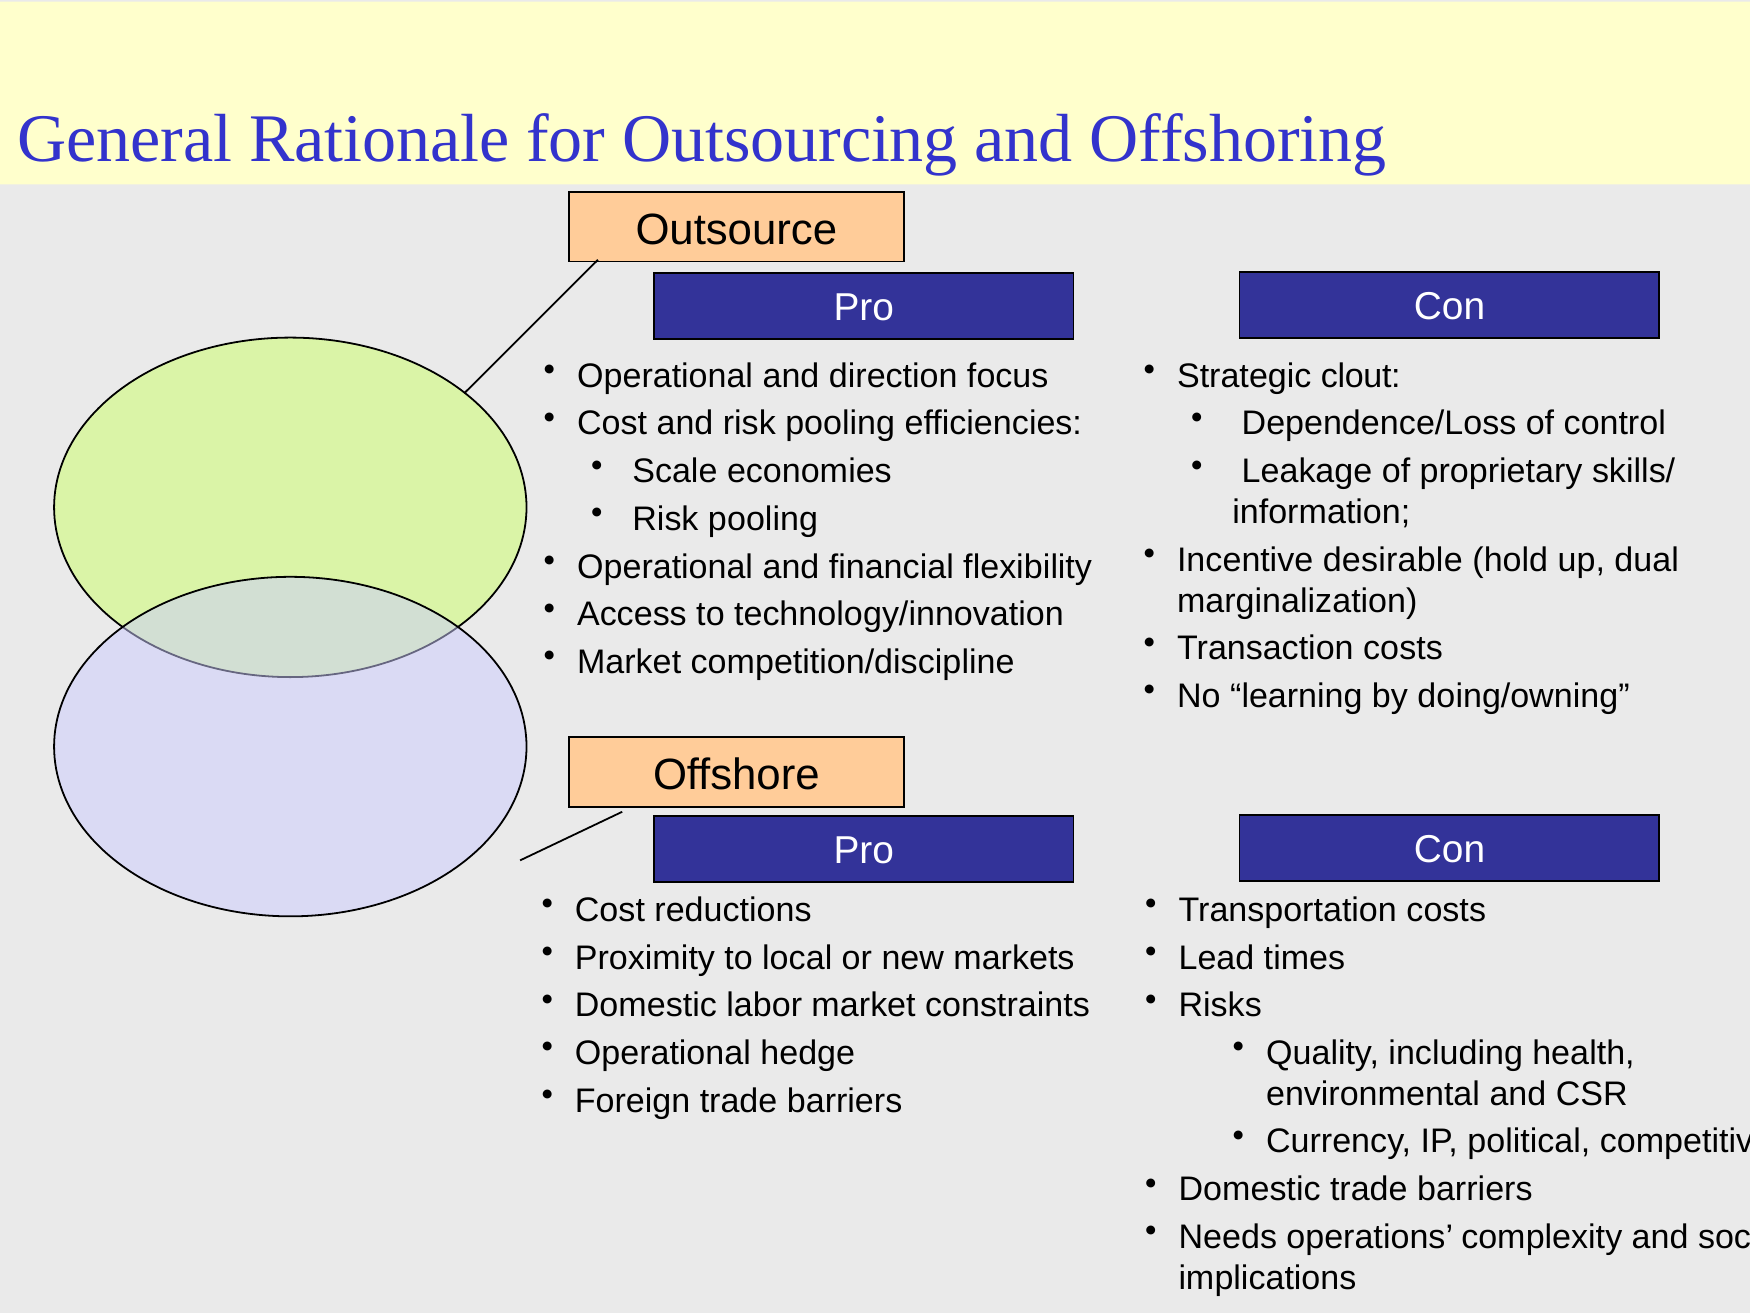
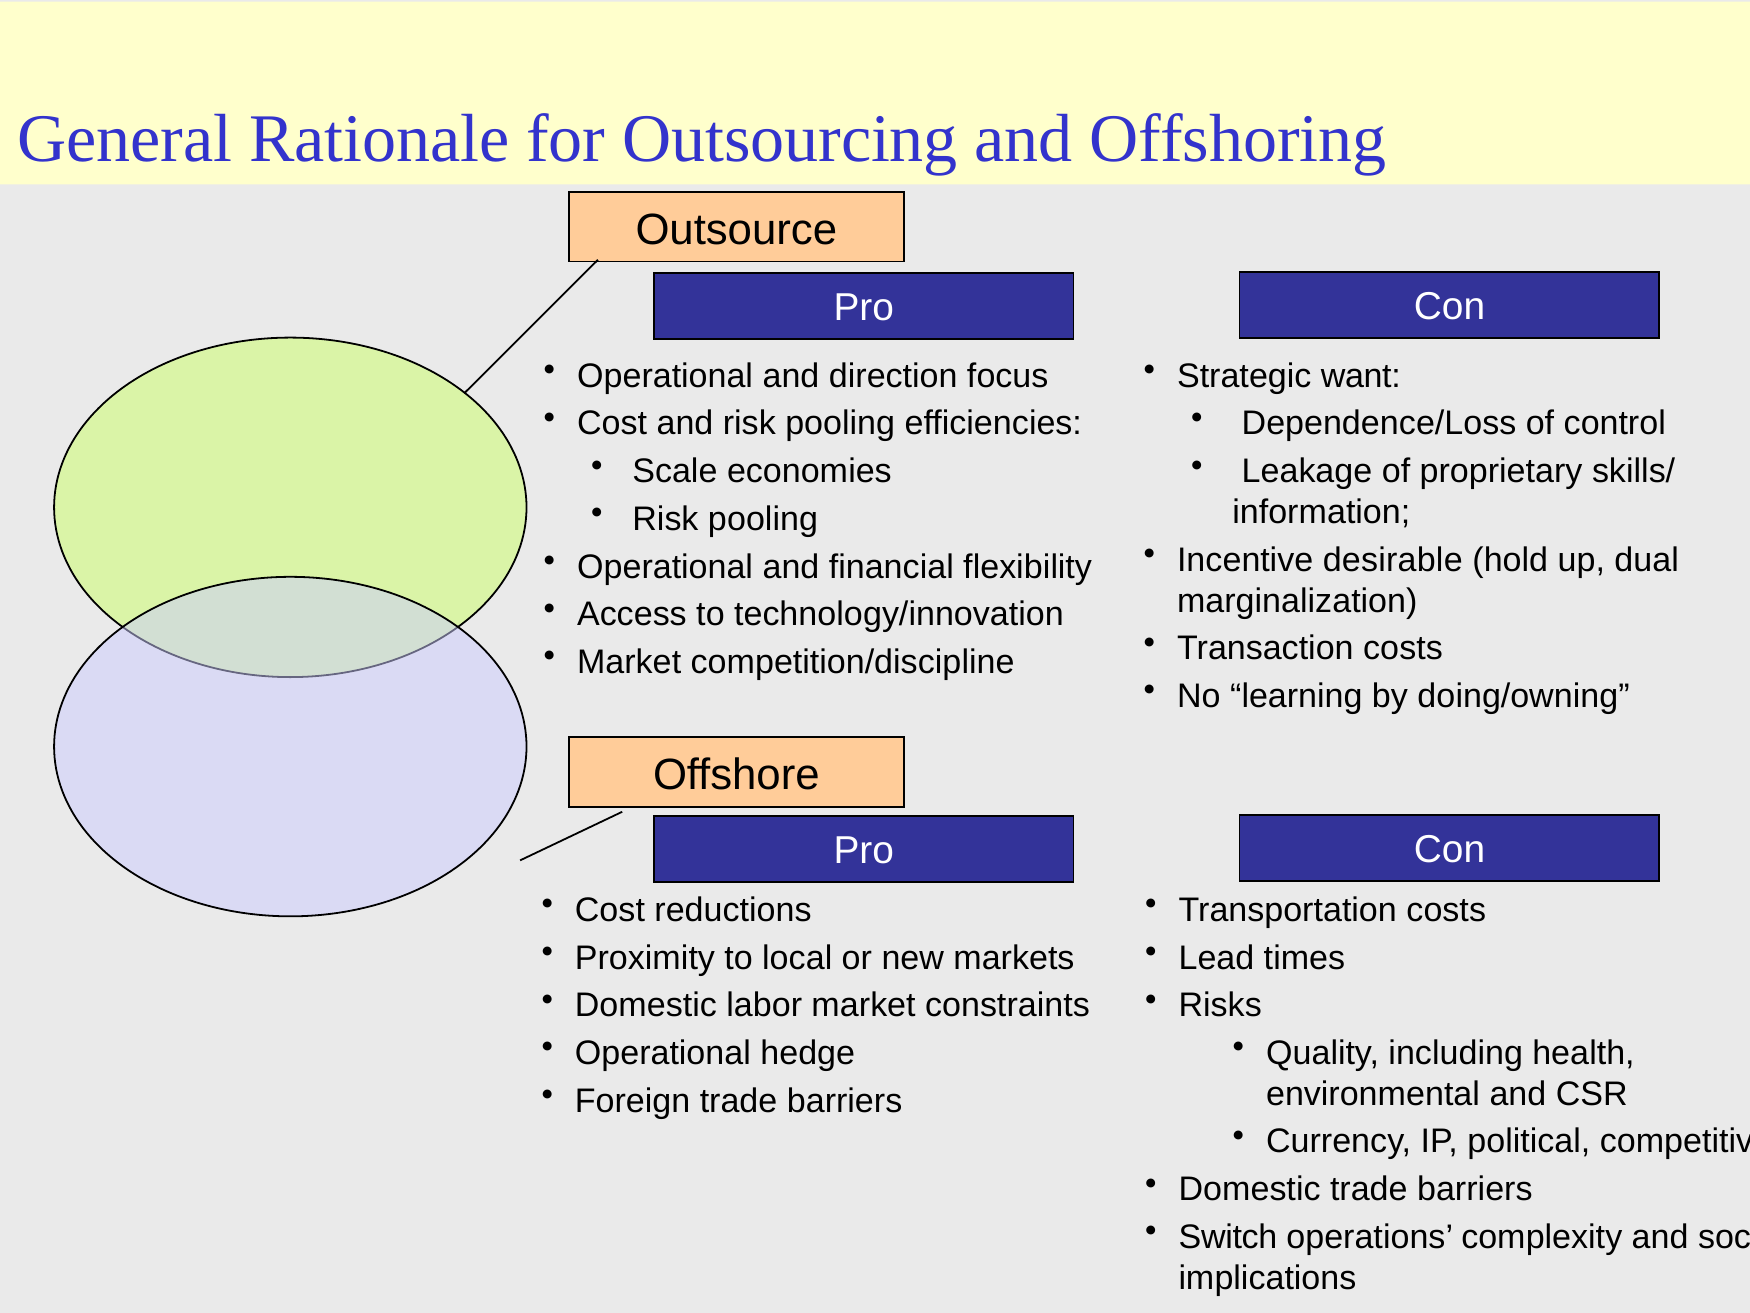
clout: clout -> want
Needs: Needs -> Switch
